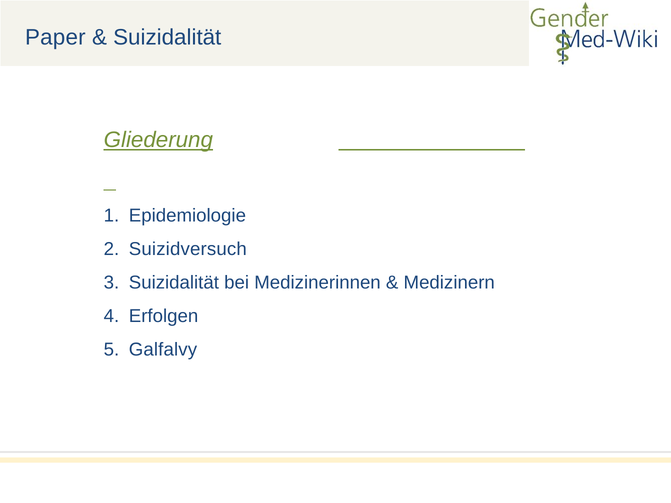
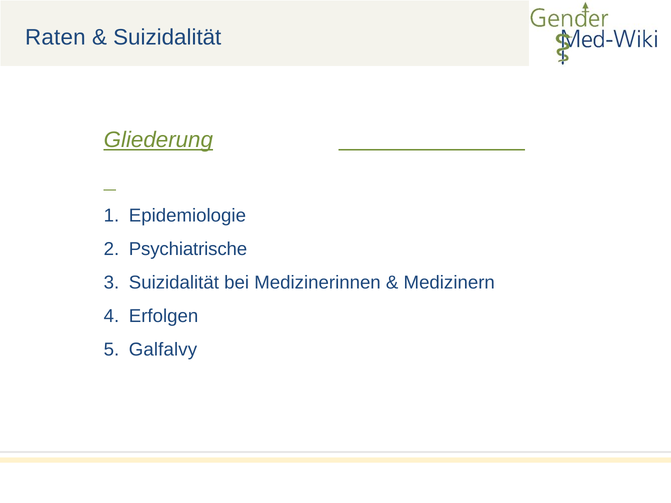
Paper: Paper -> Raten
Suizidversuch: Suizidversuch -> Psychiatrische
